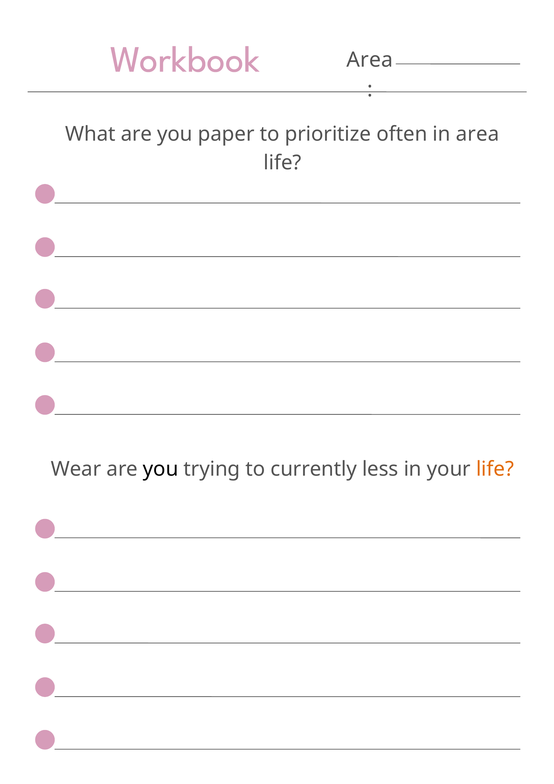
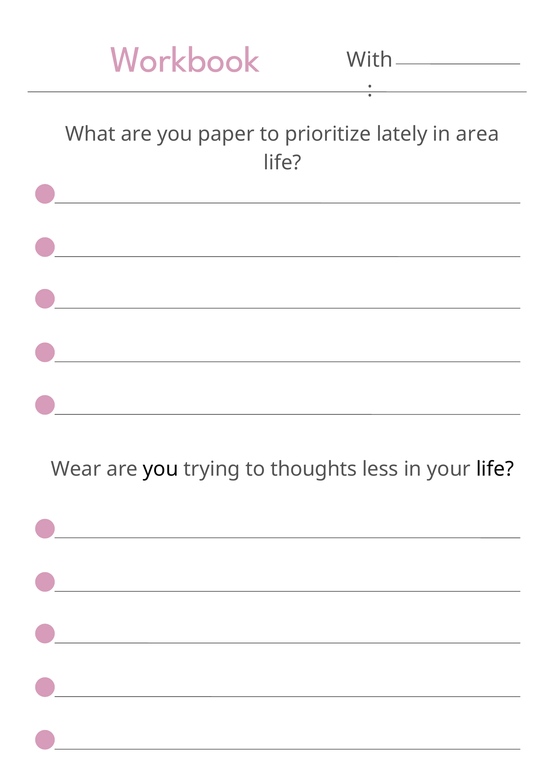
Area at (370, 60): Area -> With
often: often -> lately
currently: currently -> thoughts
life at (495, 469) colour: orange -> black
